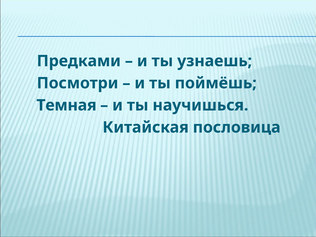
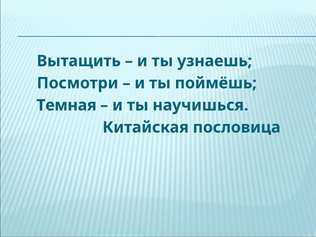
Предками: Предками -> Вытащить
